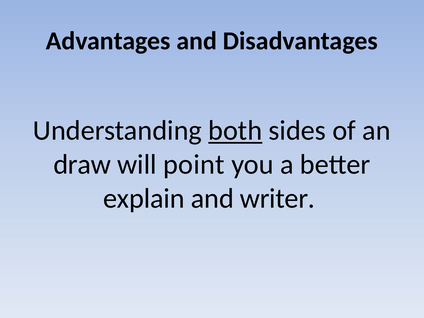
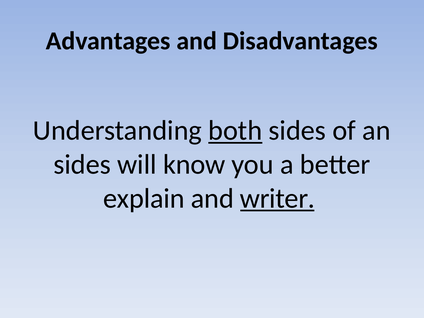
draw at (82, 165): draw -> sides
point: point -> know
writer underline: none -> present
